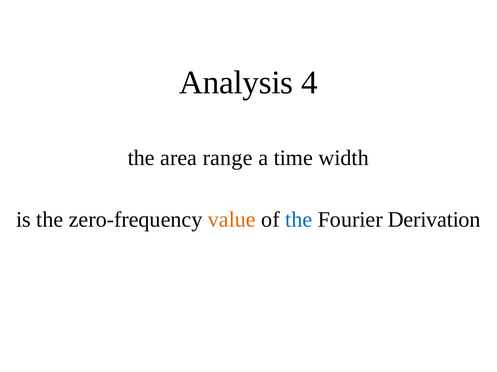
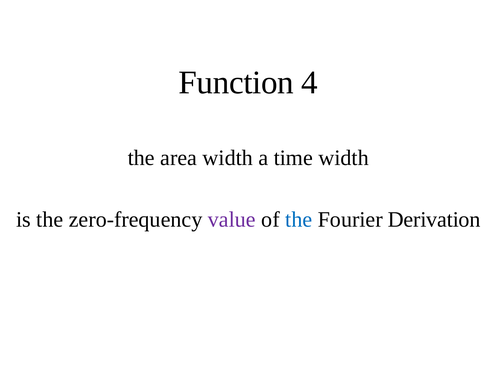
Analysis: Analysis -> Function
area range: range -> width
value colour: orange -> purple
